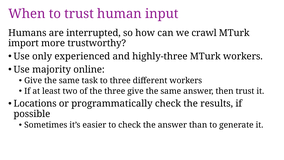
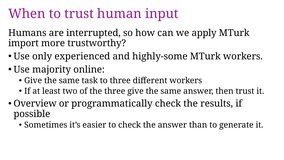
crawl: crawl -> apply
highly-three: highly-three -> highly-some
Locations: Locations -> Overview
